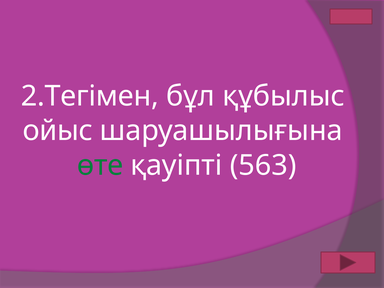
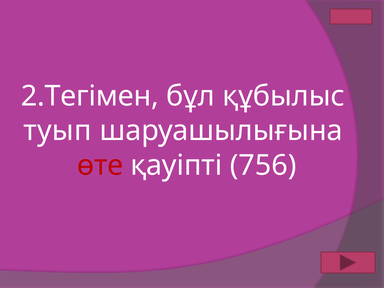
ойыс: ойыс -> туып
өте colour: green -> red
563: 563 -> 756
